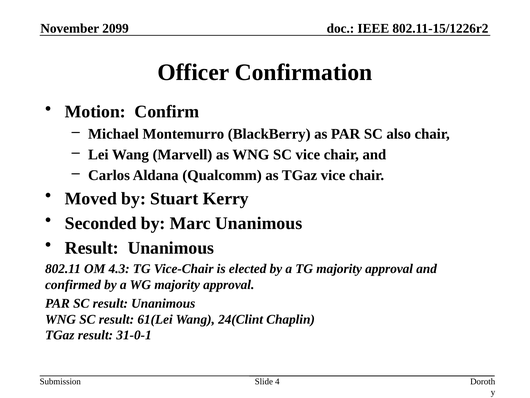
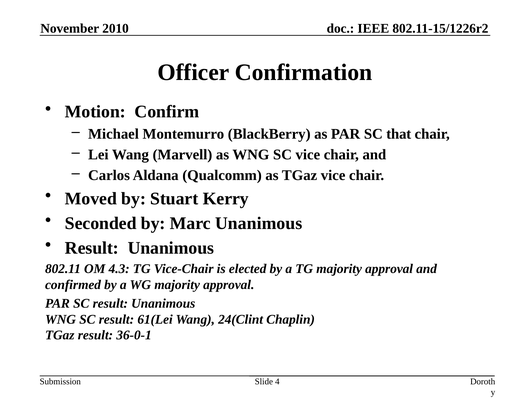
2099: 2099 -> 2010
also: also -> that
31-0-1: 31-0-1 -> 36-0-1
